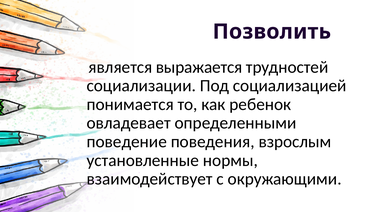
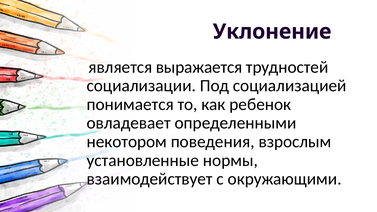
Позволить: Позволить -> Уклонение
поведение: поведение -> некотором
